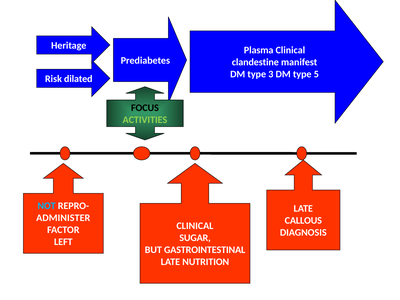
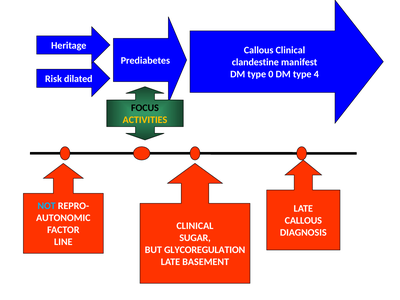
Plasma at (259, 50): Plasma -> Callous
3: 3 -> 0
5: 5 -> 4
ACTIVITIES colour: light green -> yellow
ADMINISTER: ADMINISTER -> AUTONOMIC
LEFT: LEFT -> LINE
GASTROINTESTINAL: GASTROINTESTINAL -> GLYCOREGULATION
NUTRITION: NUTRITION -> BASEMENT
